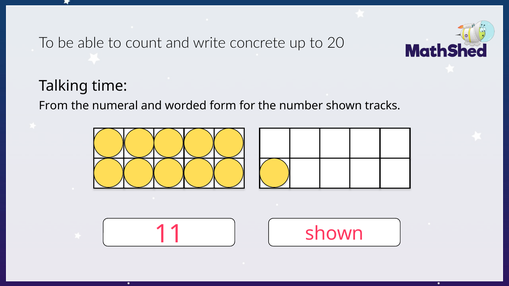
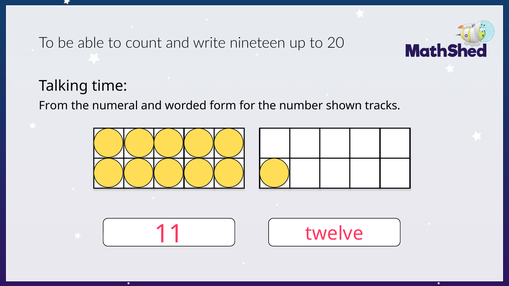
concrete: concrete -> nineteen
11 shown: shown -> twelve
